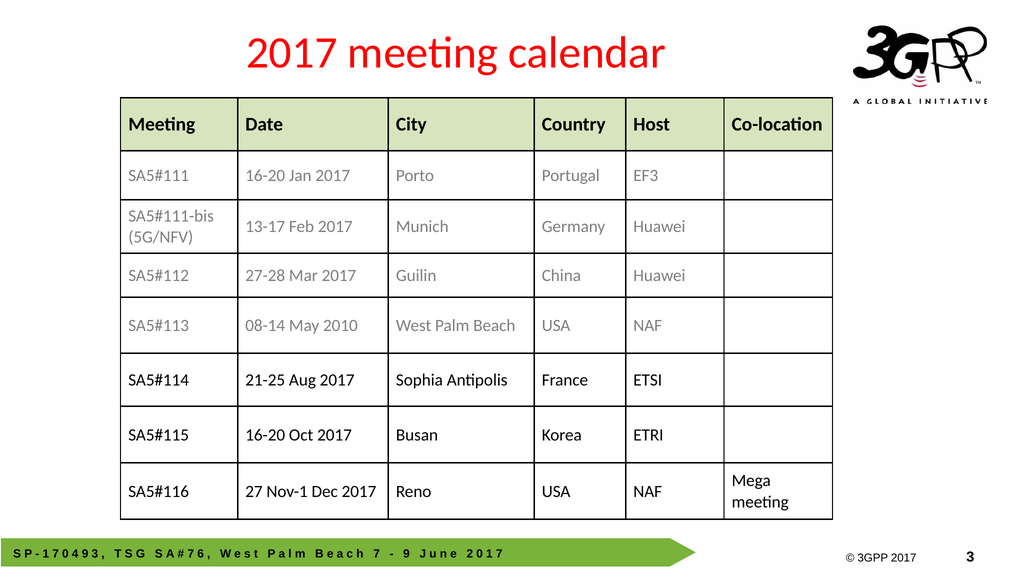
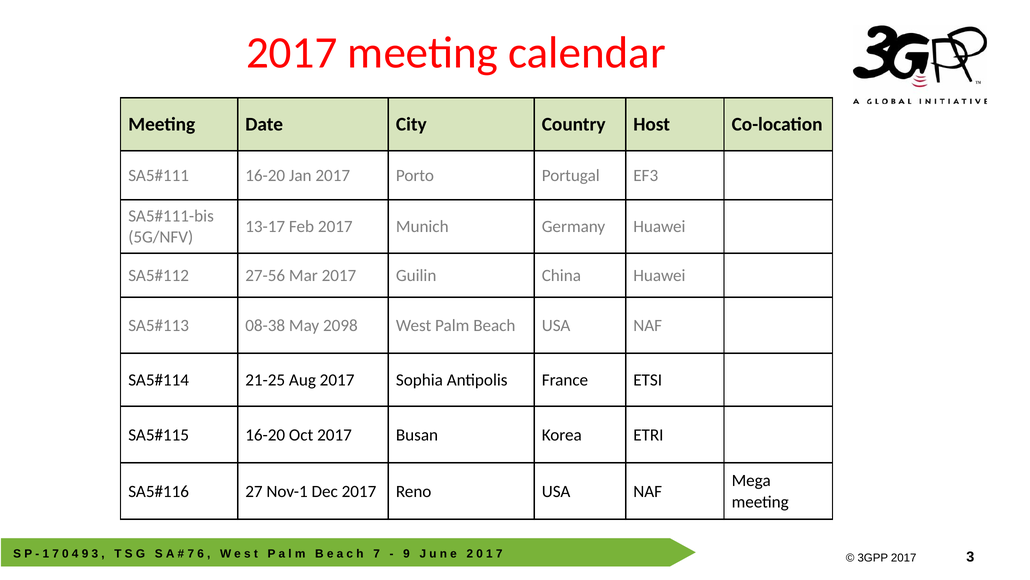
27-28: 27-28 -> 27-56
08-14: 08-14 -> 08-38
2010: 2010 -> 2098
